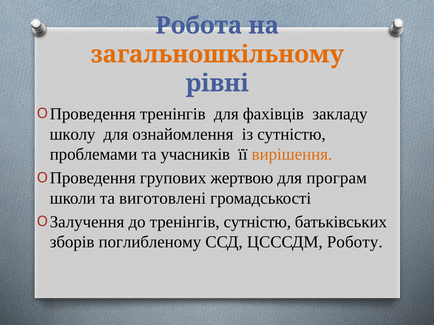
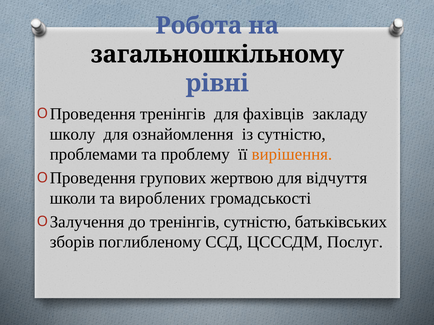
загальношкільному colour: orange -> black
учасників: учасників -> проблему
програм: програм -> відчуття
виготовлені: виготовлені -> вироблених
Роботу: Роботу -> Послуг
